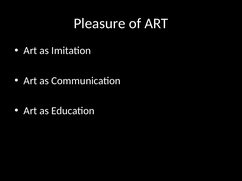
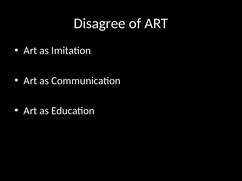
Pleasure: Pleasure -> Disagree
